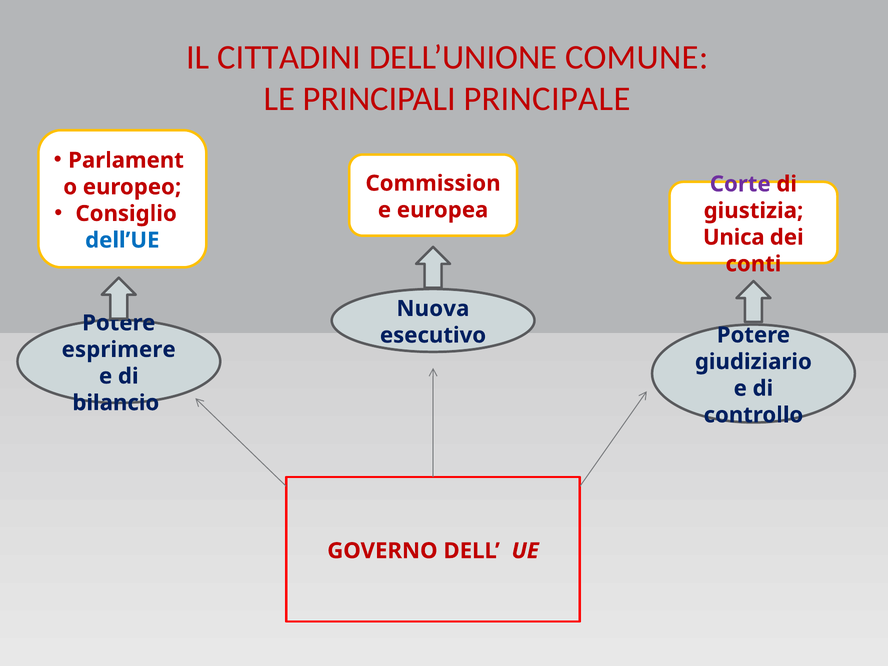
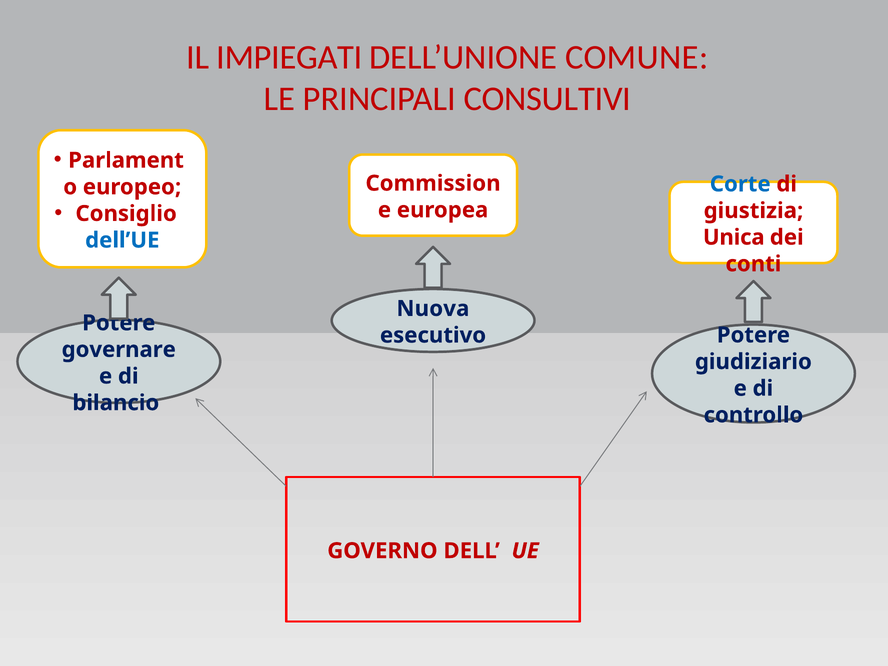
CITTADINI: CITTADINI -> IMPIEGATI
PRINCIPALE: PRINCIPALE -> CONSULTIVI
Corte colour: purple -> blue
esprimere: esprimere -> governare
